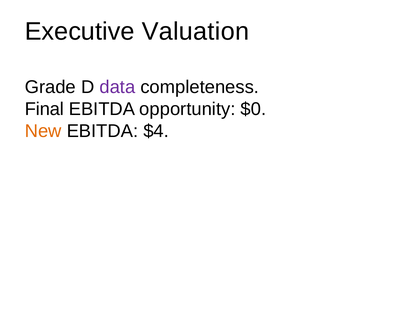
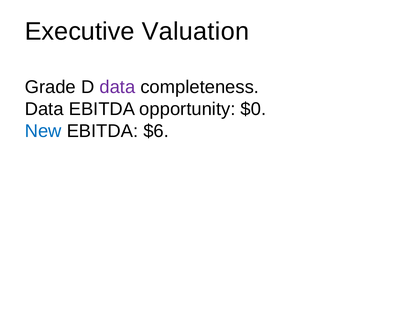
Final at (44, 109): Final -> Data
New colour: orange -> blue
$4: $4 -> $6
